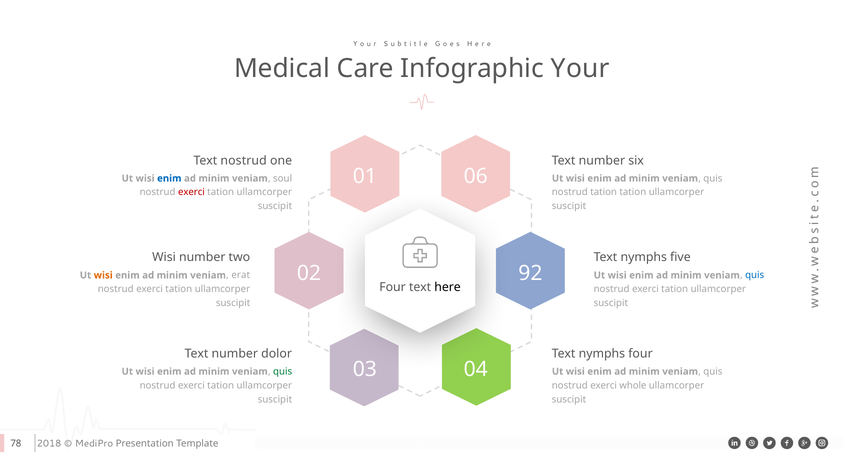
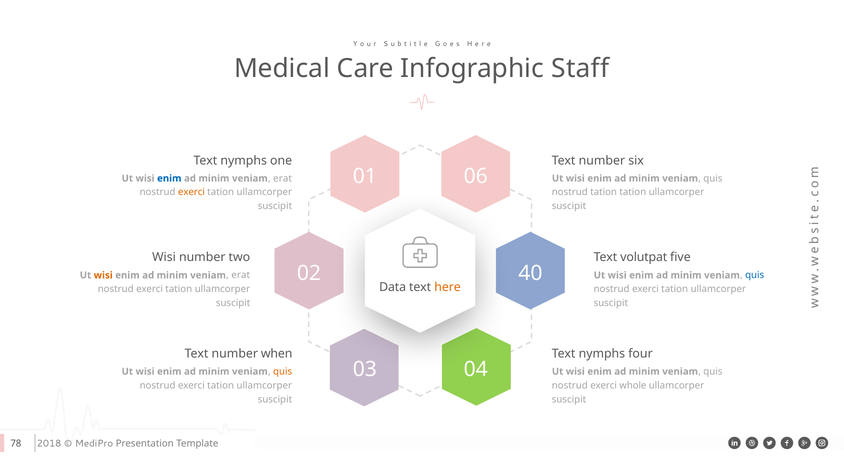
Your: Your -> Staff
nostrud at (244, 160): nostrud -> nymphs
soul at (283, 178): soul -> erat
exerci at (191, 192) colour: red -> orange
nymphs at (644, 257): nymphs -> volutpat
92: 92 -> 40
Four at (393, 287): Four -> Data
here colour: black -> orange
dolor: dolor -> when
quis at (283, 371) colour: green -> orange
